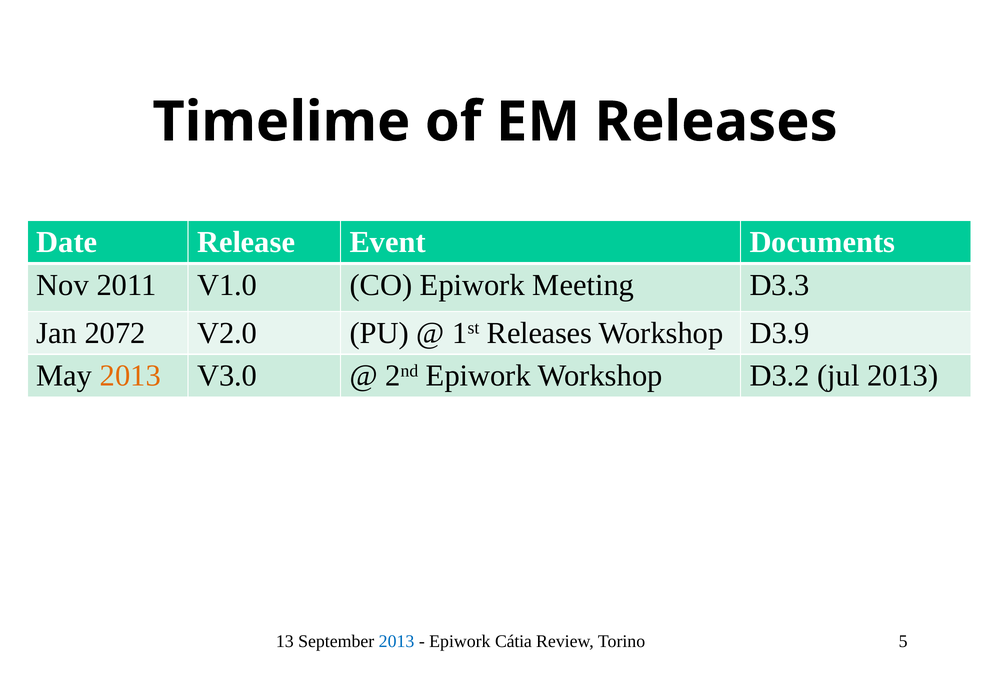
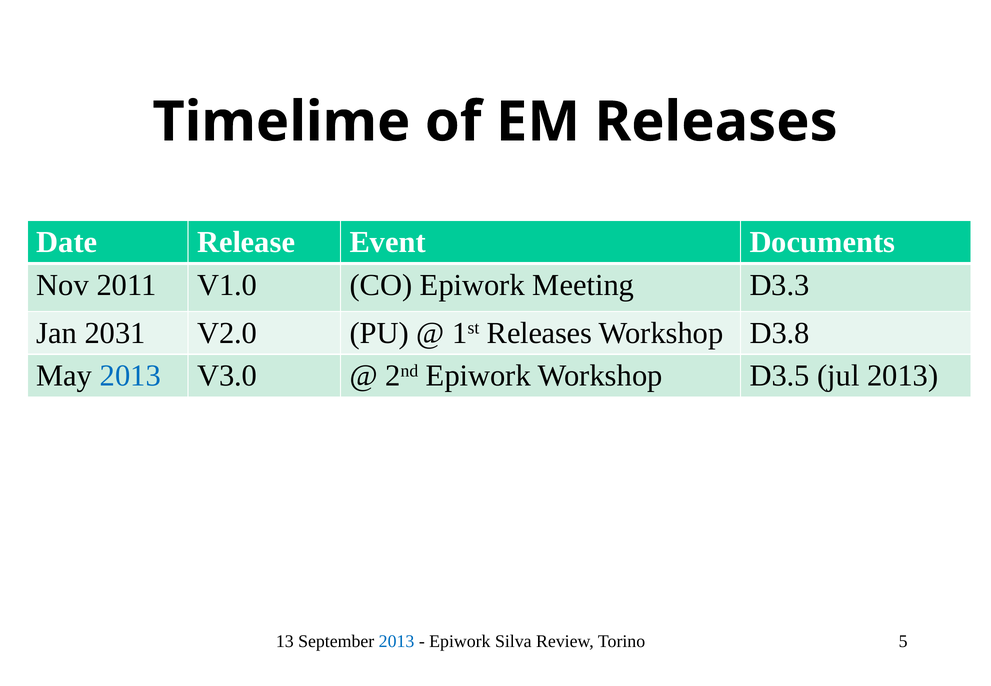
2072: 2072 -> 2031
D3.9: D3.9 -> D3.8
2013 at (130, 376) colour: orange -> blue
D3.2: D3.2 -> D3.5
Cátia: Cátia -> Silva
